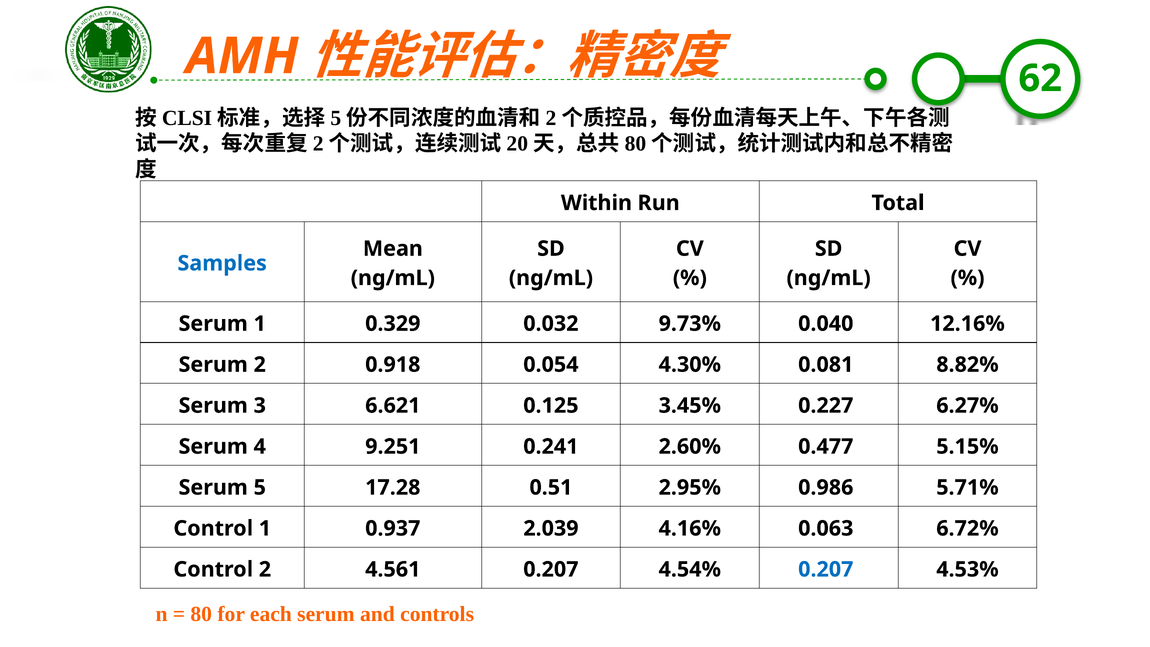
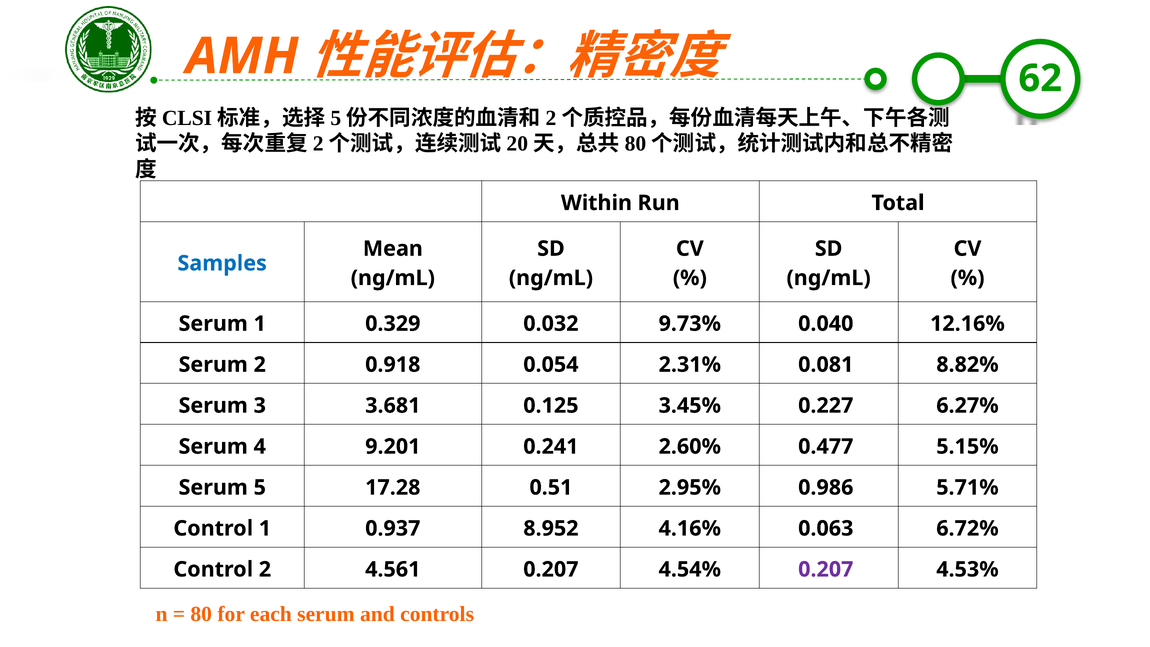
4.30%: 4.30% -> 2.31%
6.621: 6.621 -> 3.681
9.251: 9.251 -> 9.201
2.039: 2.039 -> 8.952
0.207 at (826, 569) colour: blue -> purple
